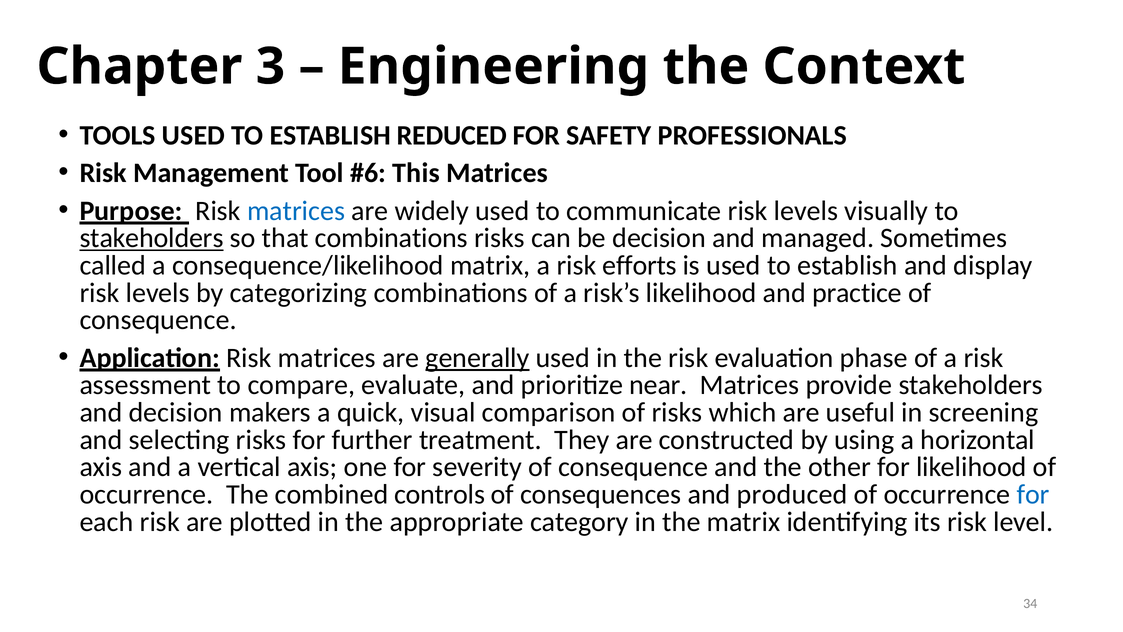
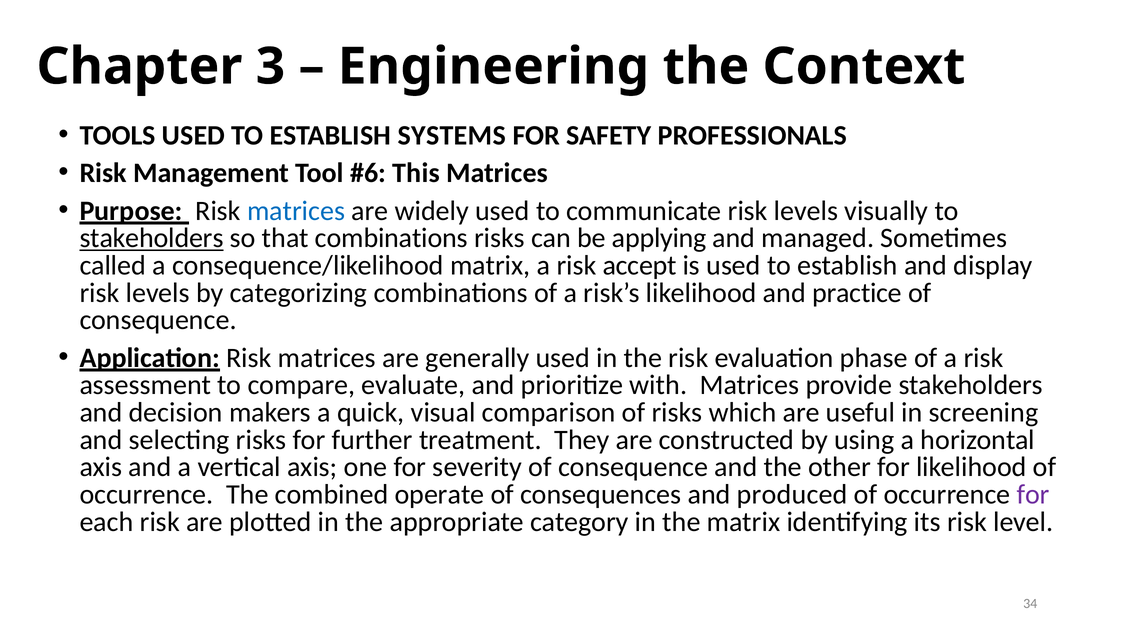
REDUCED: REDUCED -> SYSTEMS
be decision: decision -> applying
efforts: efforts -> accept
generally underline: present -> none
near: near -> with
controls: controls -> operate
for at (1033, 494) colour: blue -> purple
